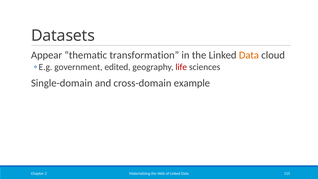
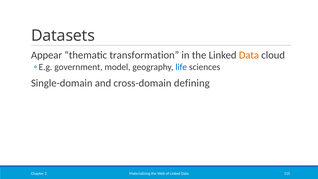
edited: edited -> model
life colour: red -> blue
example: example -> defining
